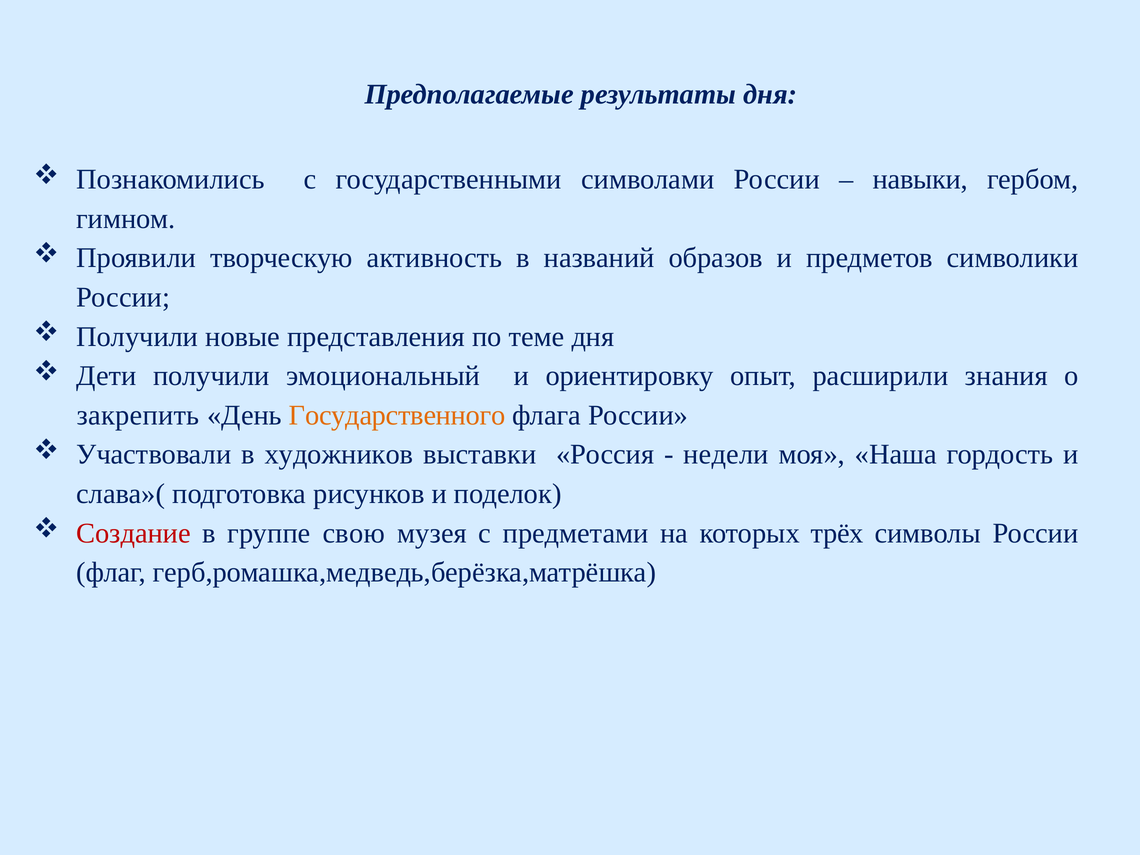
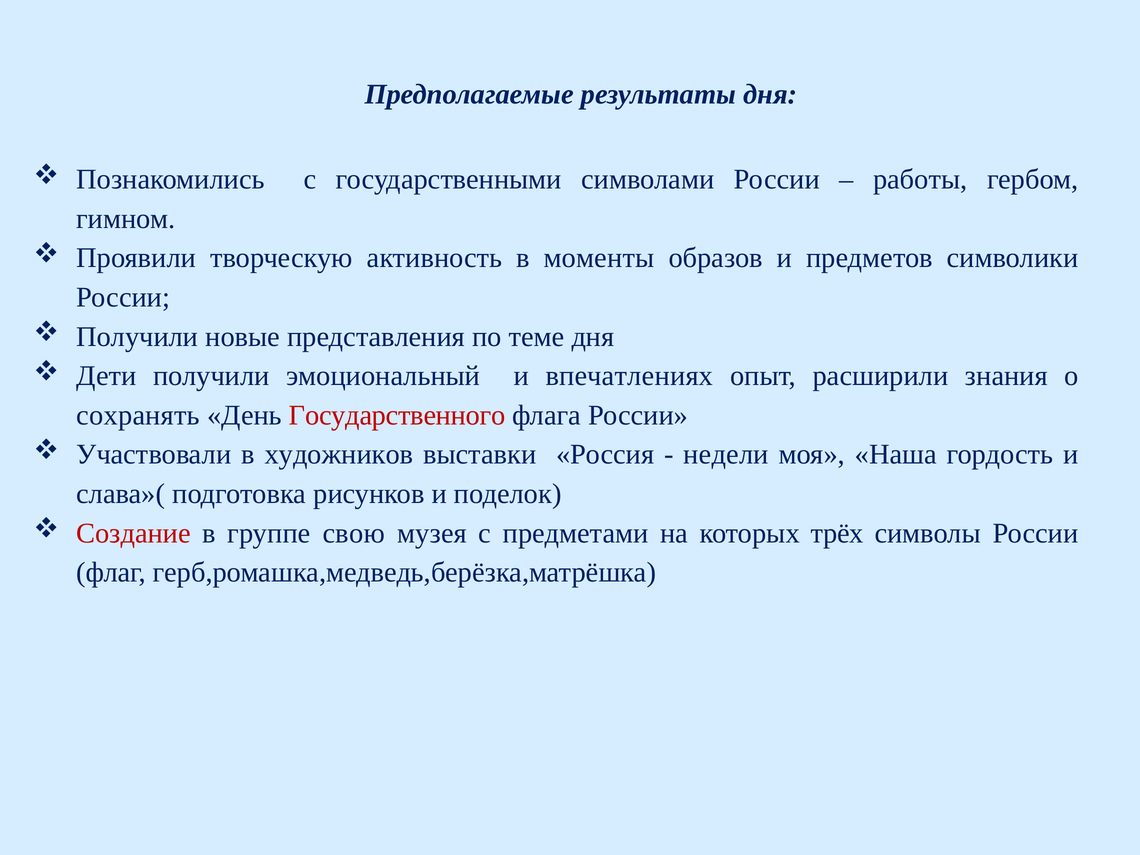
навыки: навыки -> работы
названий: названий -> моменты
ориентировку: ориентировку -> впечатлениях
закрепить: закрепить -> сохранять
Государственного colour: orange -> red
